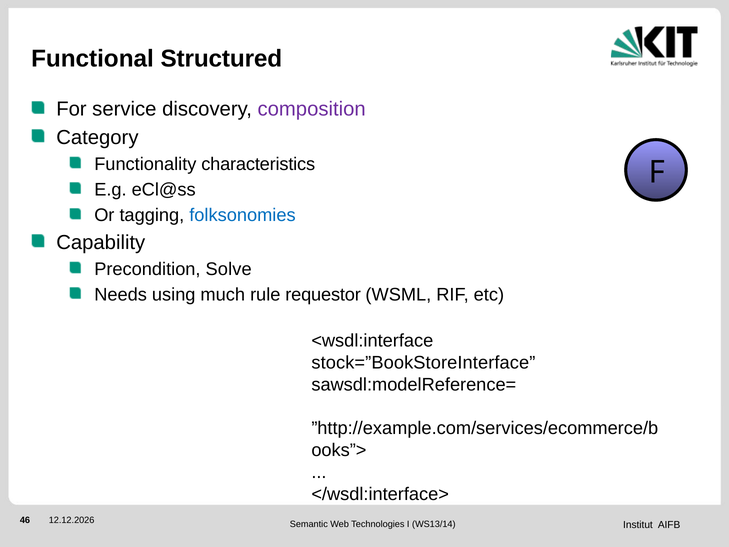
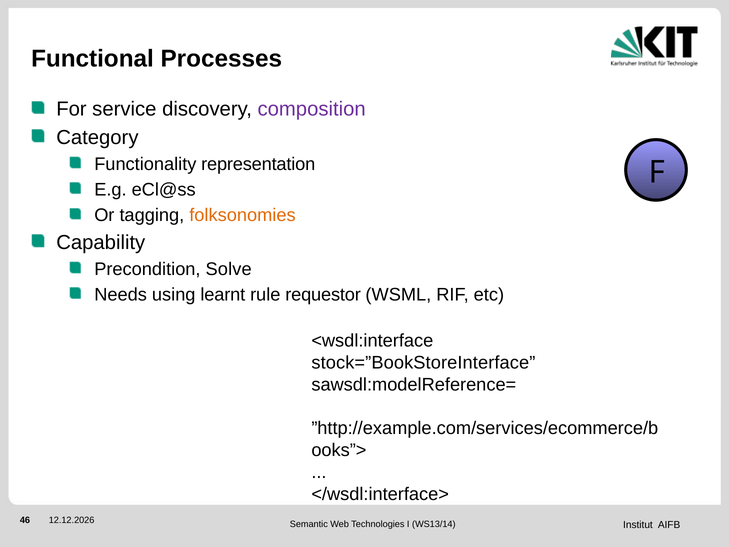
Structured: Structured -> Processes
characteristics: characteristics -> representation
folksonomies colour: blue -> orange
much: much -> learnt
